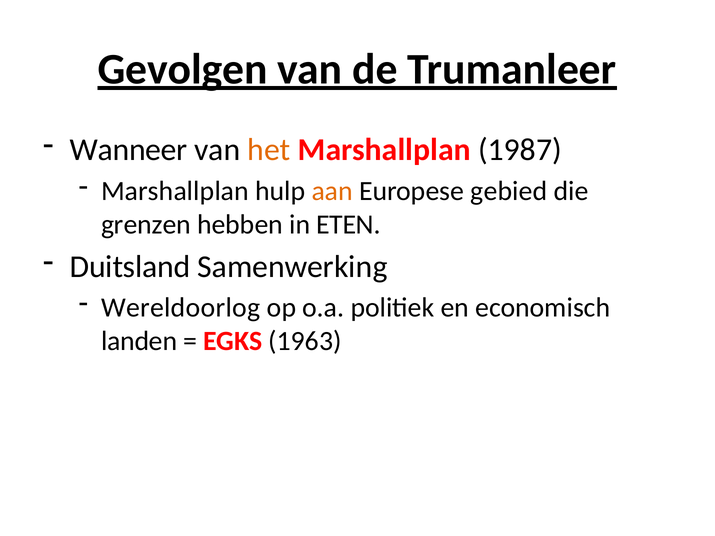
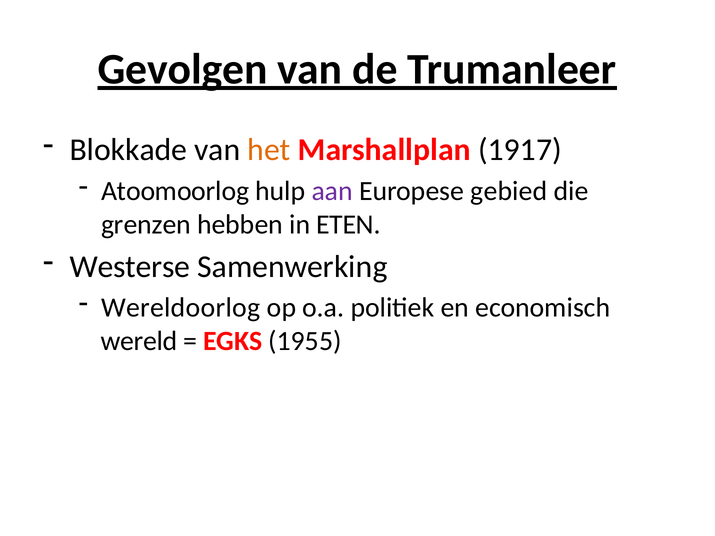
Wanneer: Wanneer -> Blokkade
1987: 1987 -> 1917
Marshallplan at (175, 191): Marshallplan -> Atoomoorlog
aan colour: orange -> purple
Duitsland: Duitsland -> Westerse
landen: landen -> wereld
1963: 1963 -> 1955
